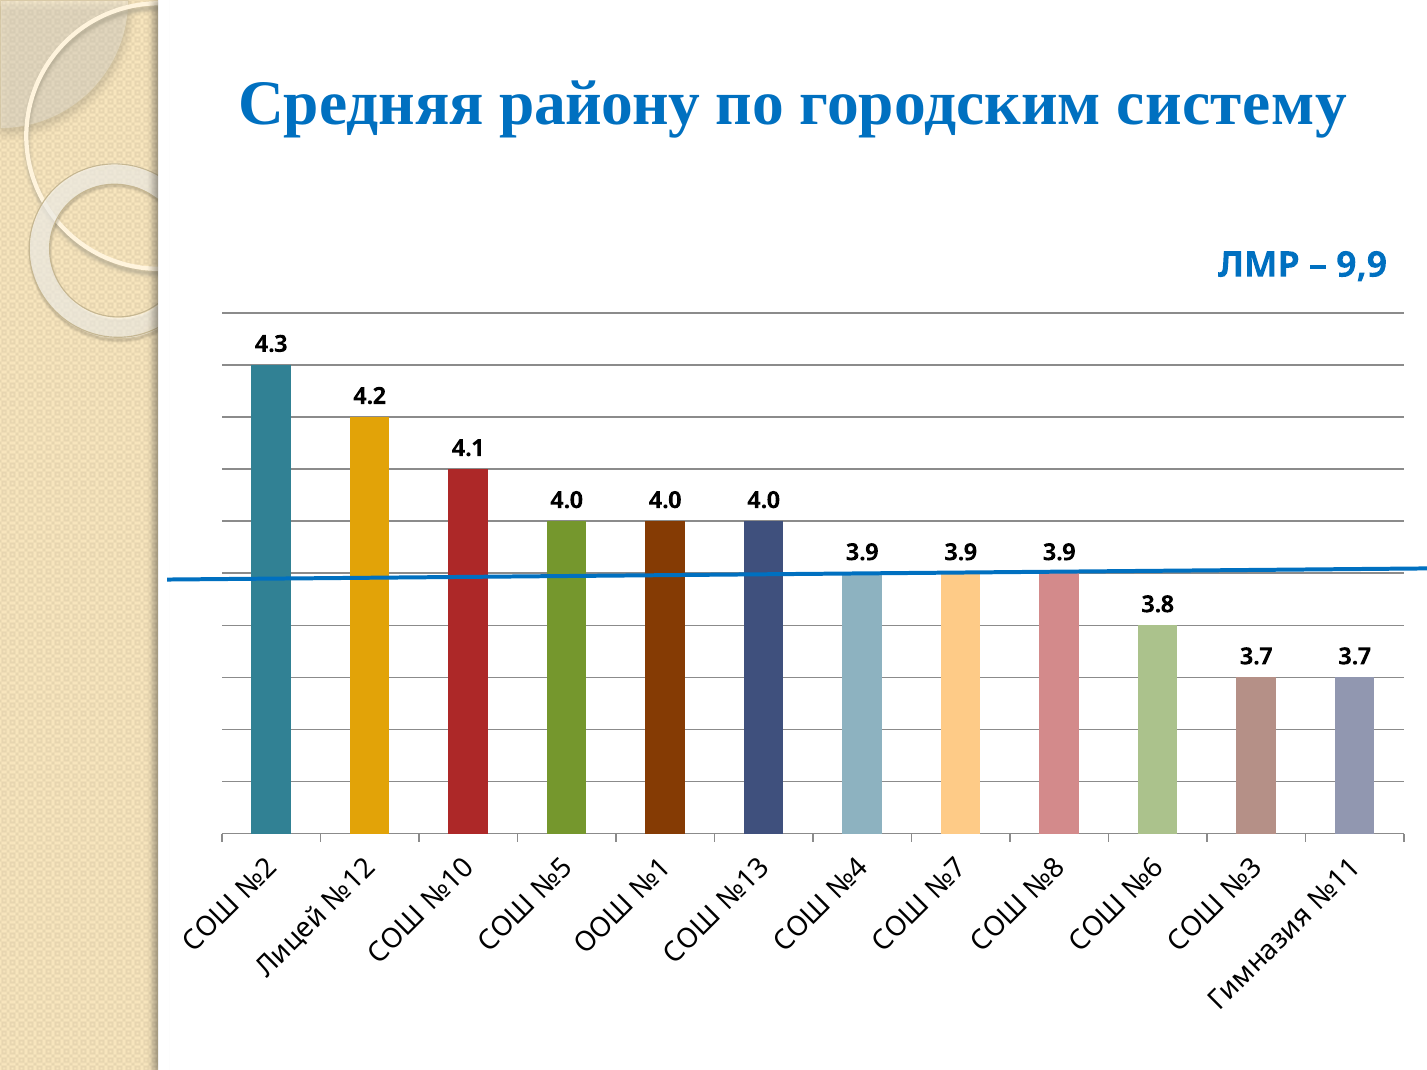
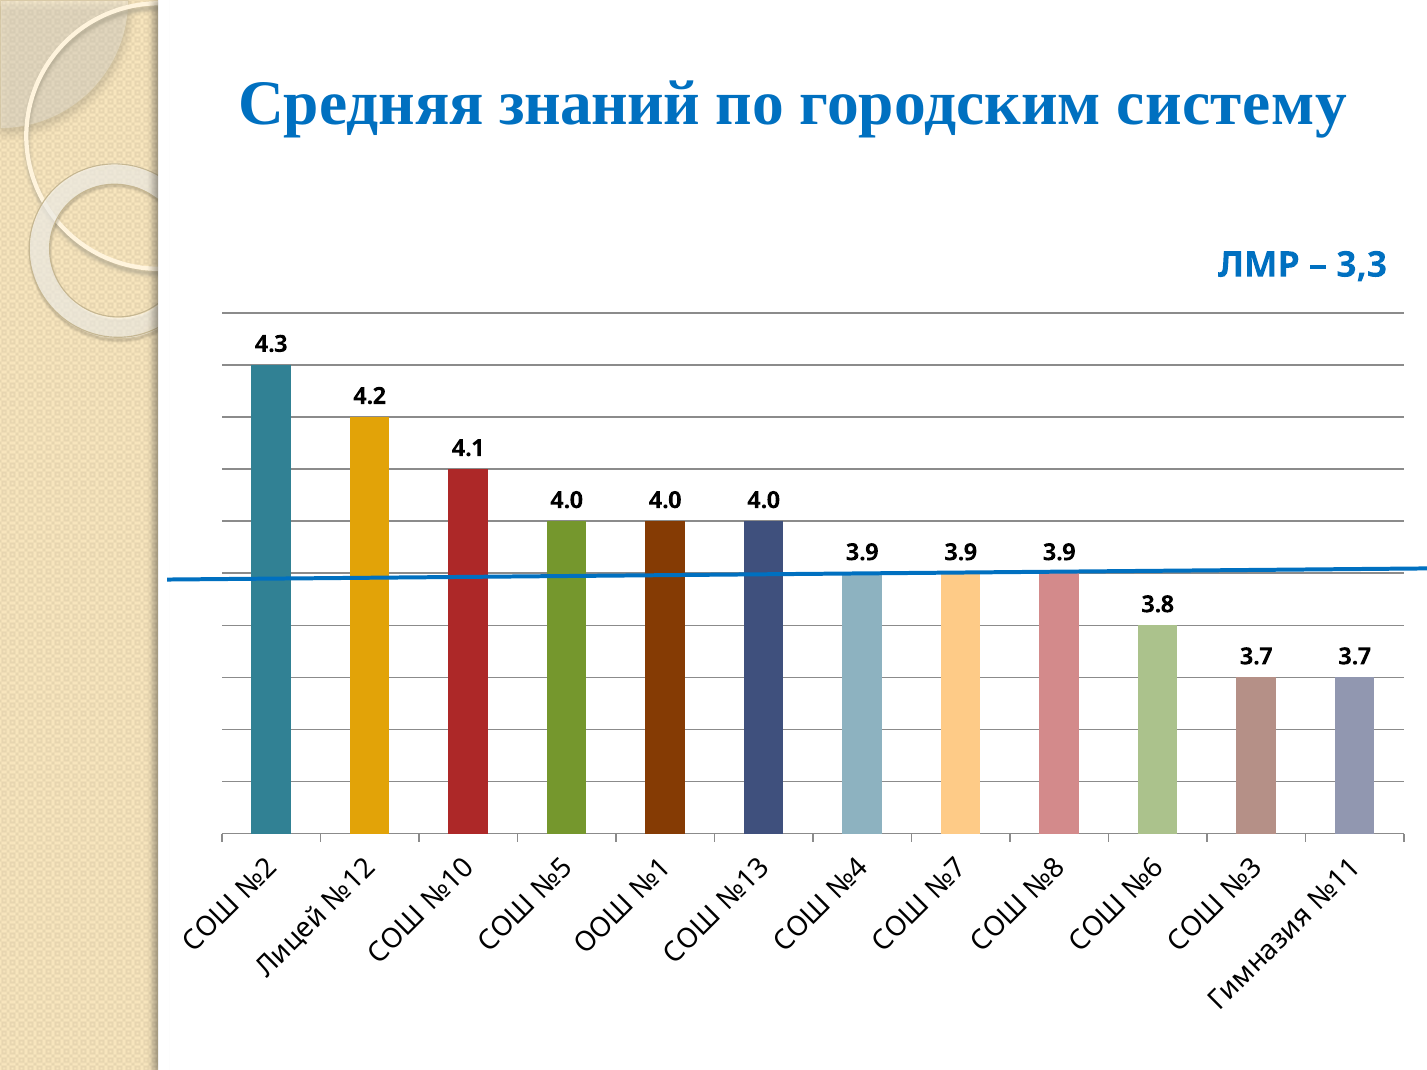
району: району -> знаний
9,9: 9,9 -> 3,3
